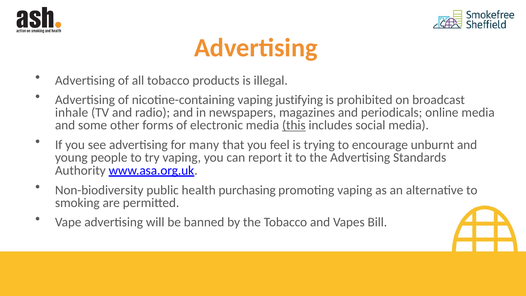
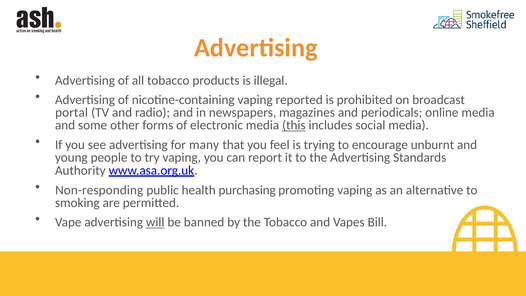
justifying: justifying -> reported
inhale: inhale -> portal
Non-biodiversity: Non-biodiversity -> Non-responding
will underline: none -> present
